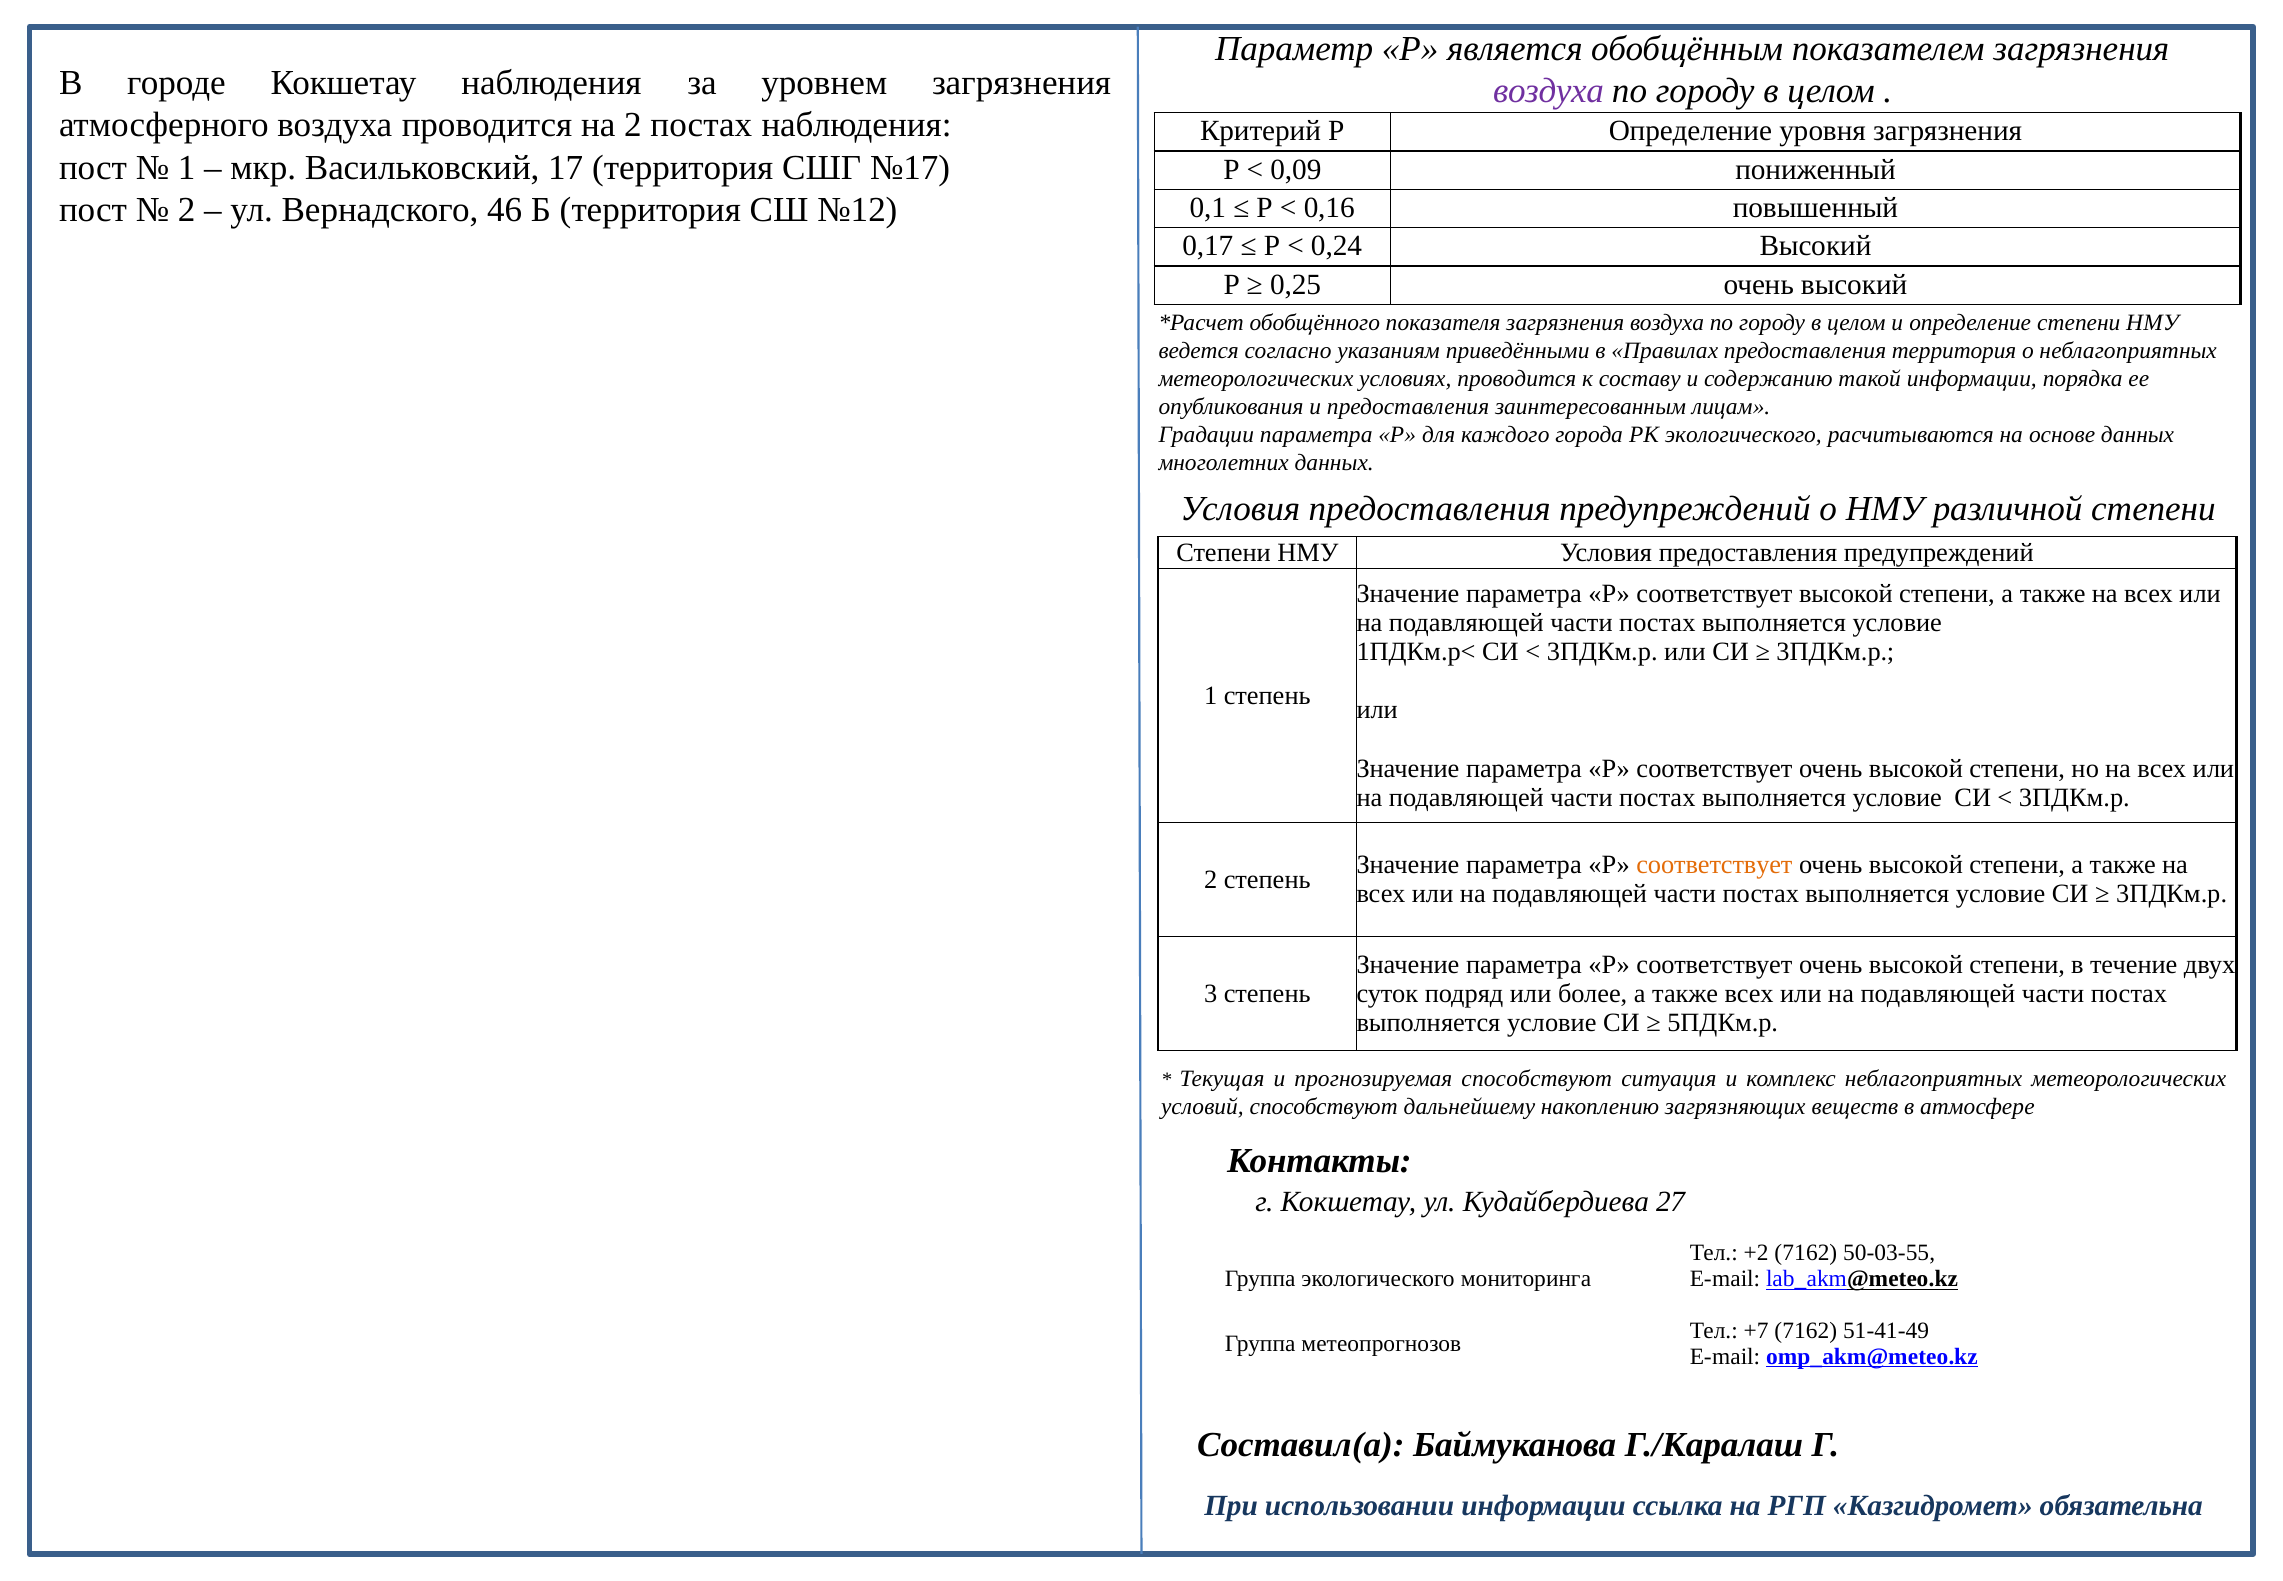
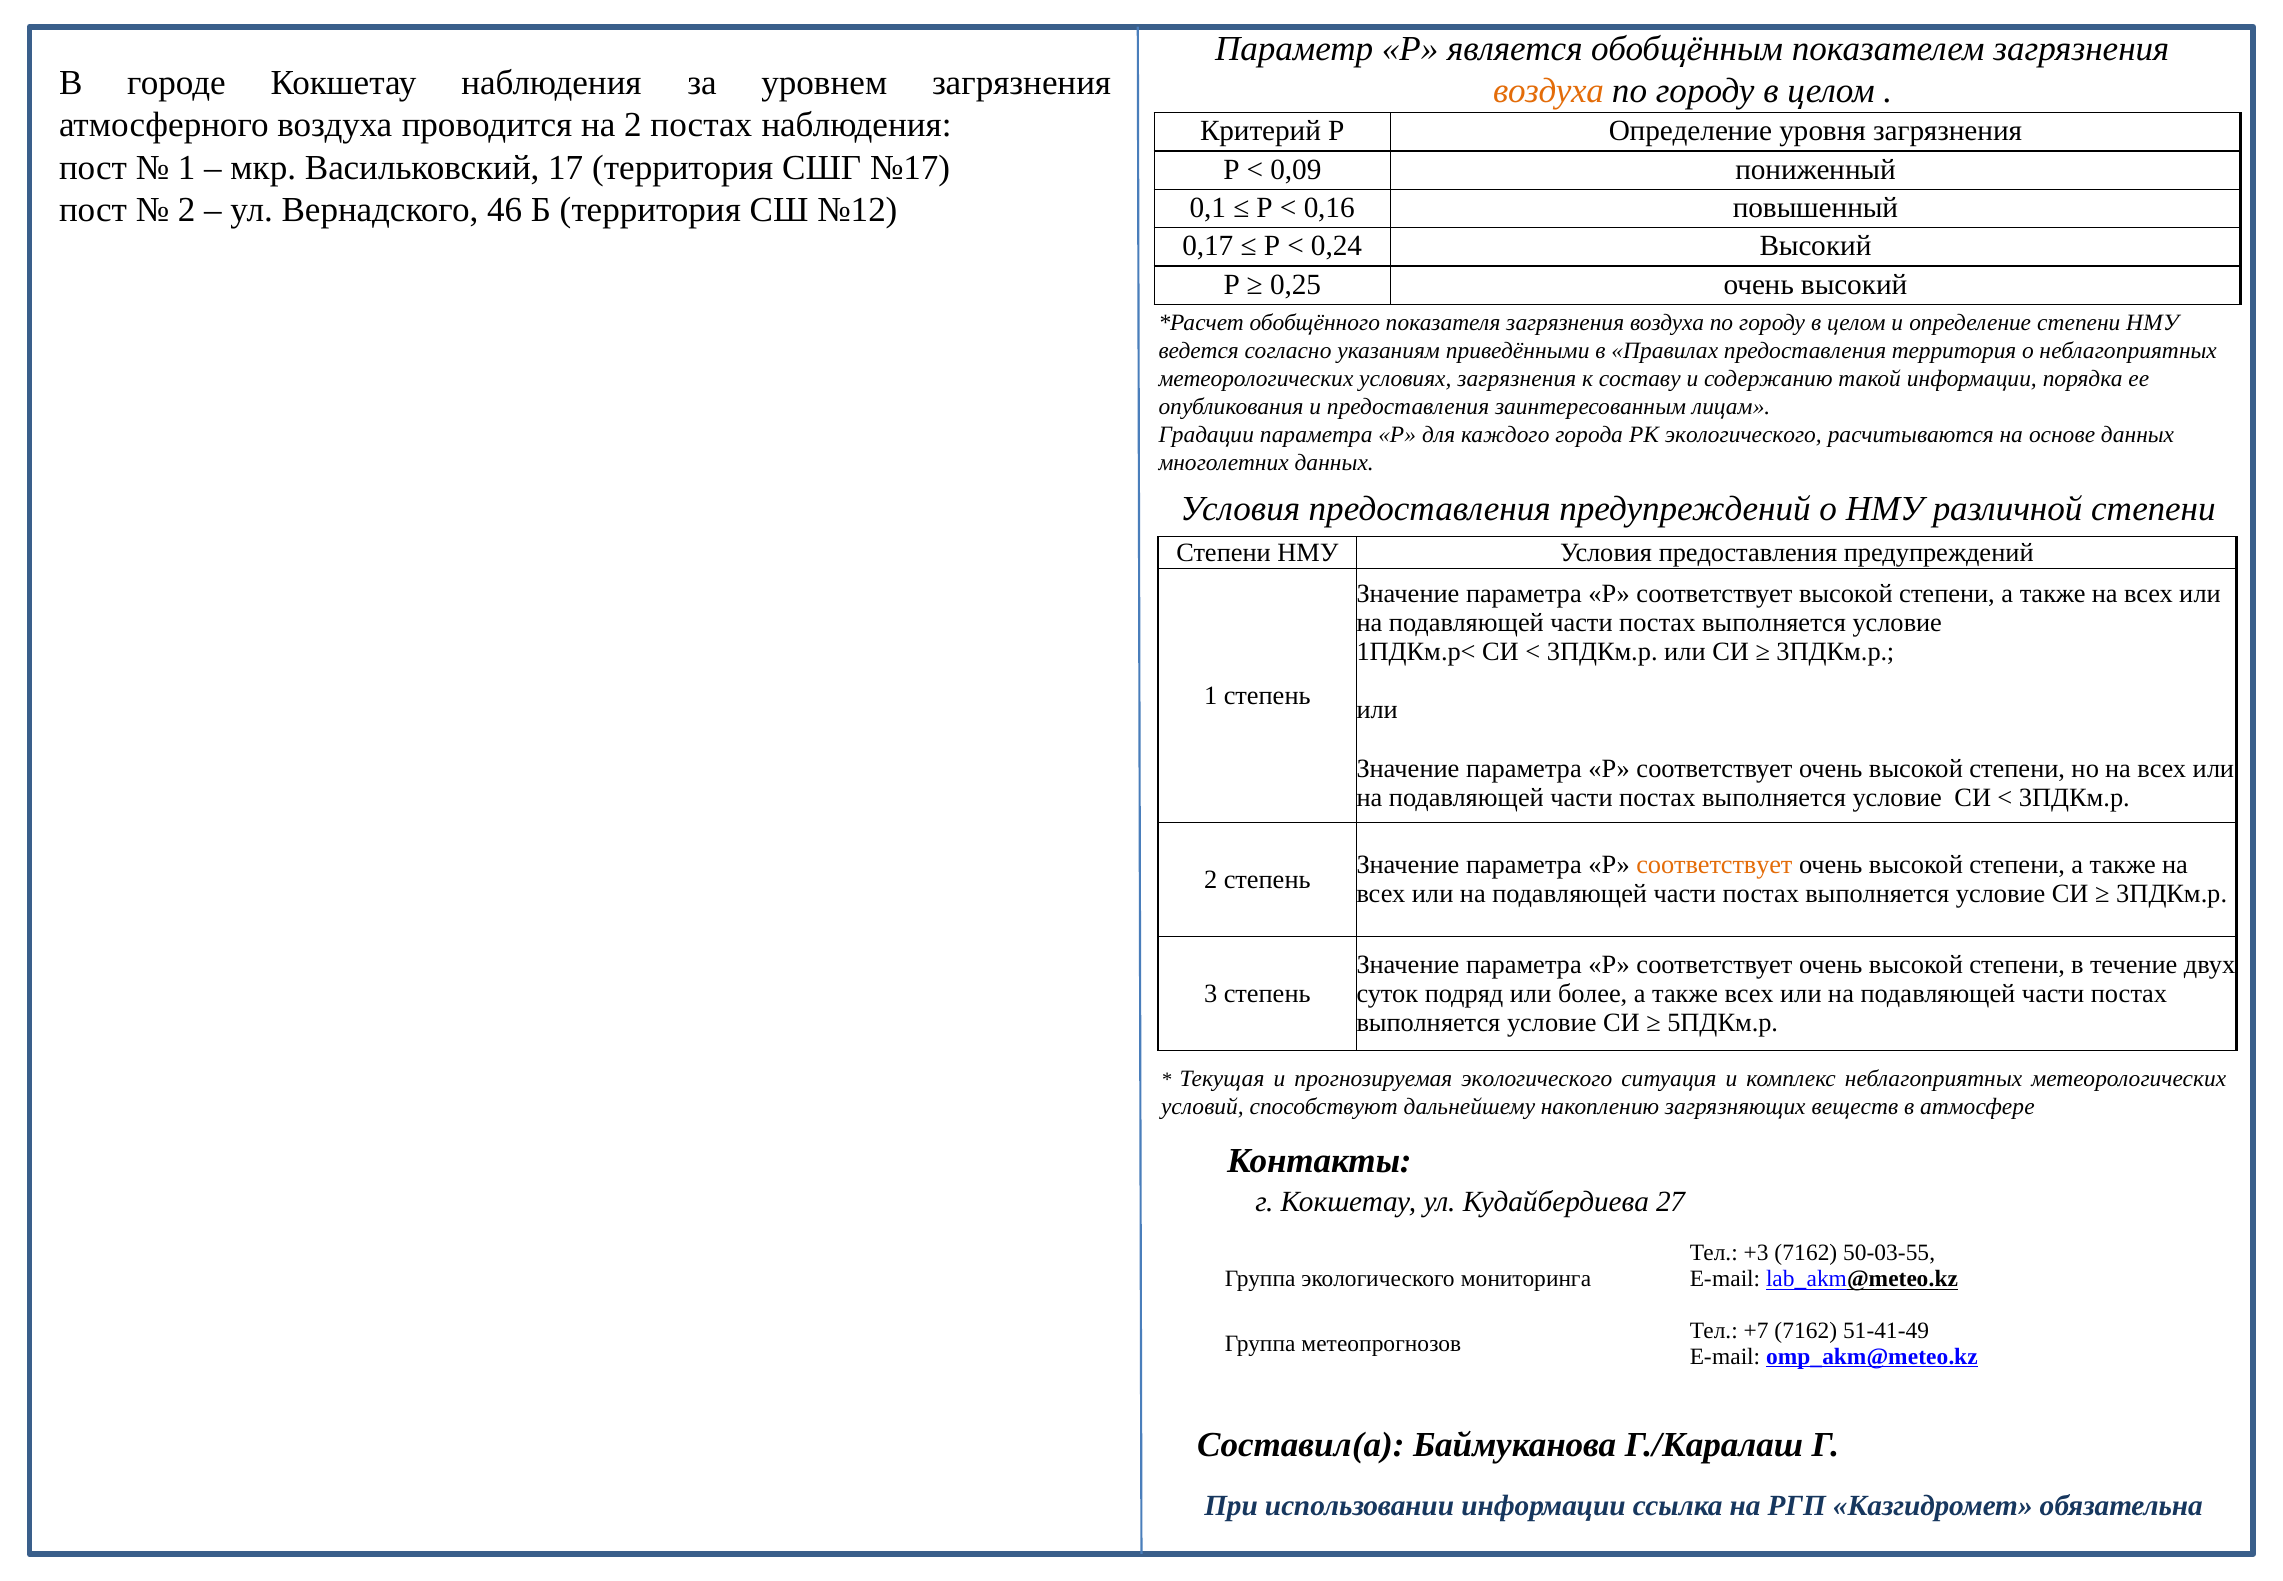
воздуха at (1548, 91) colour: purple -> orange
условиях проводится: проводится -> загрязнения
прогнозируемая способствуют: способствуют -> экологического
+2: +2 -> +3
